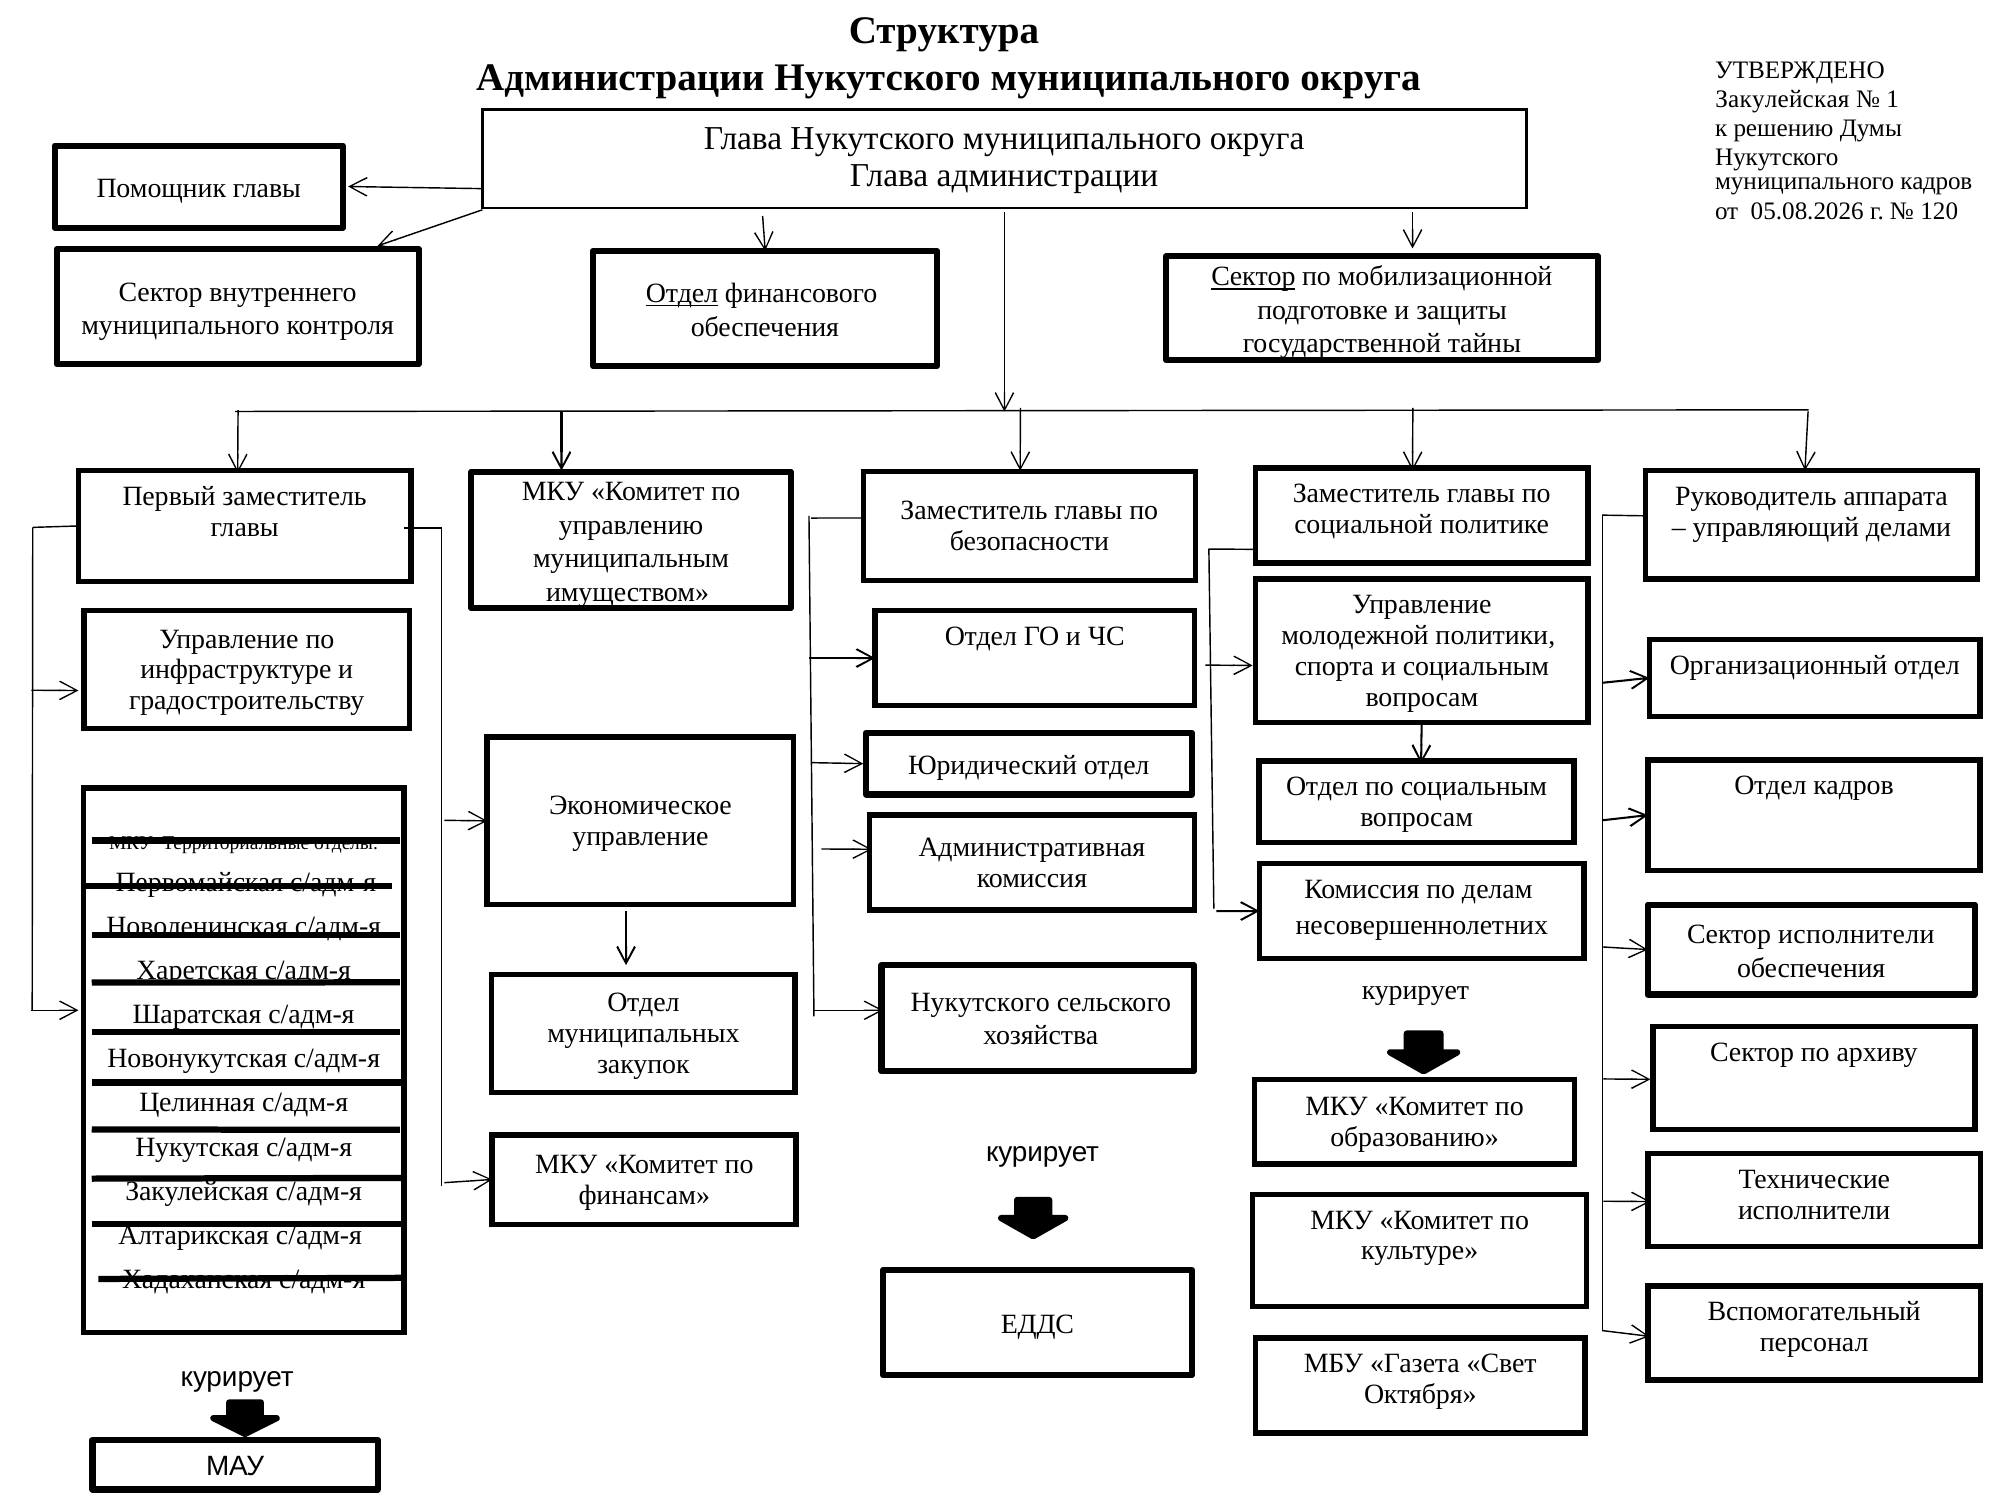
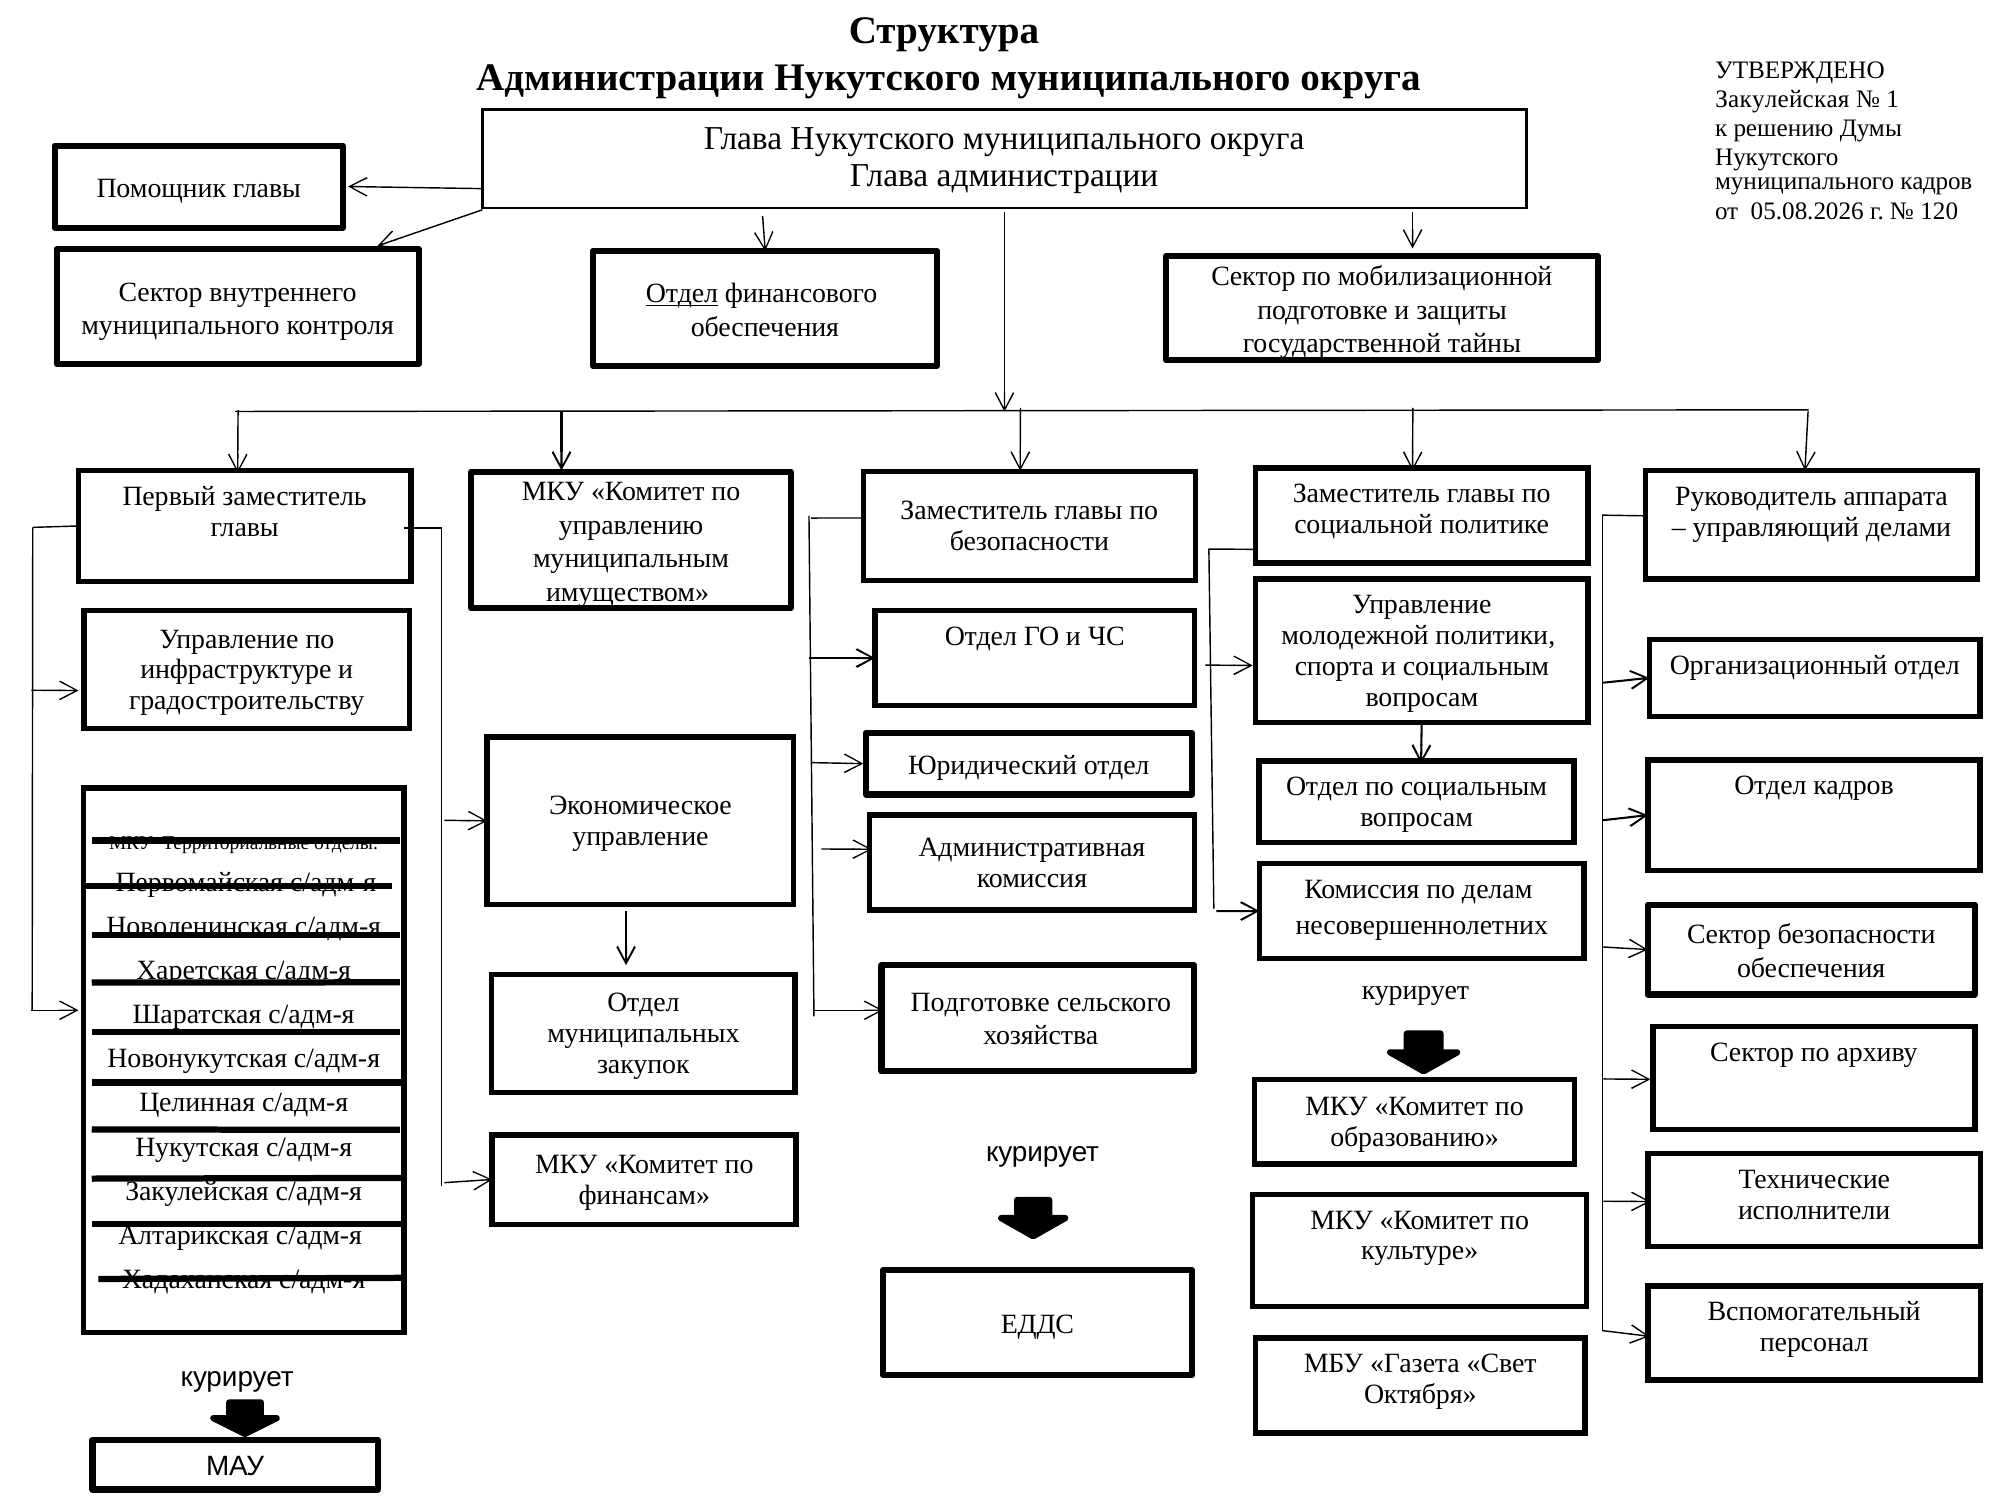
Сектор at (1254, 277) underline: present -> none
Сектор исполнители: исполнители -> безопасности
Нукутского at (980, 1003): Нукутского -> Подготовке
